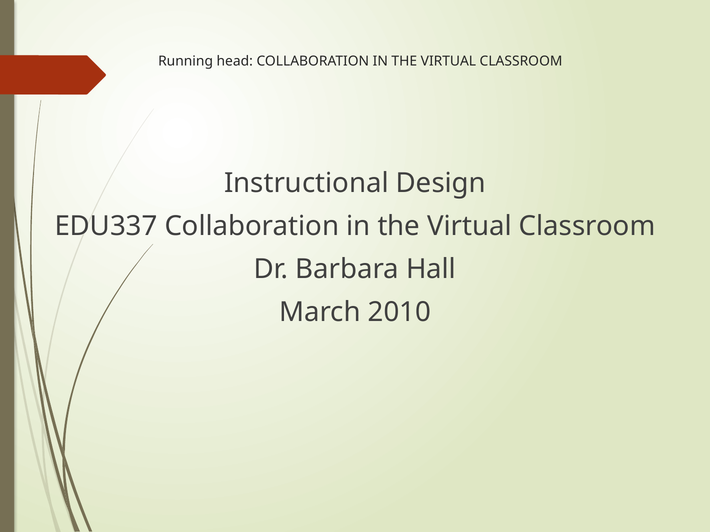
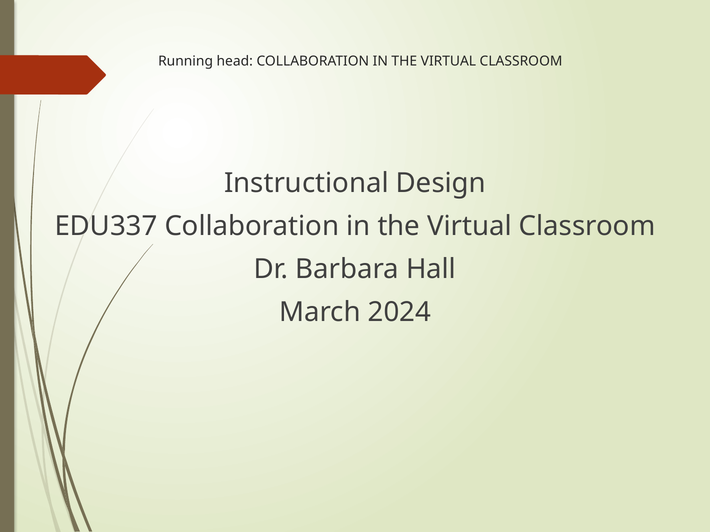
2010: 2010 -> 2024
